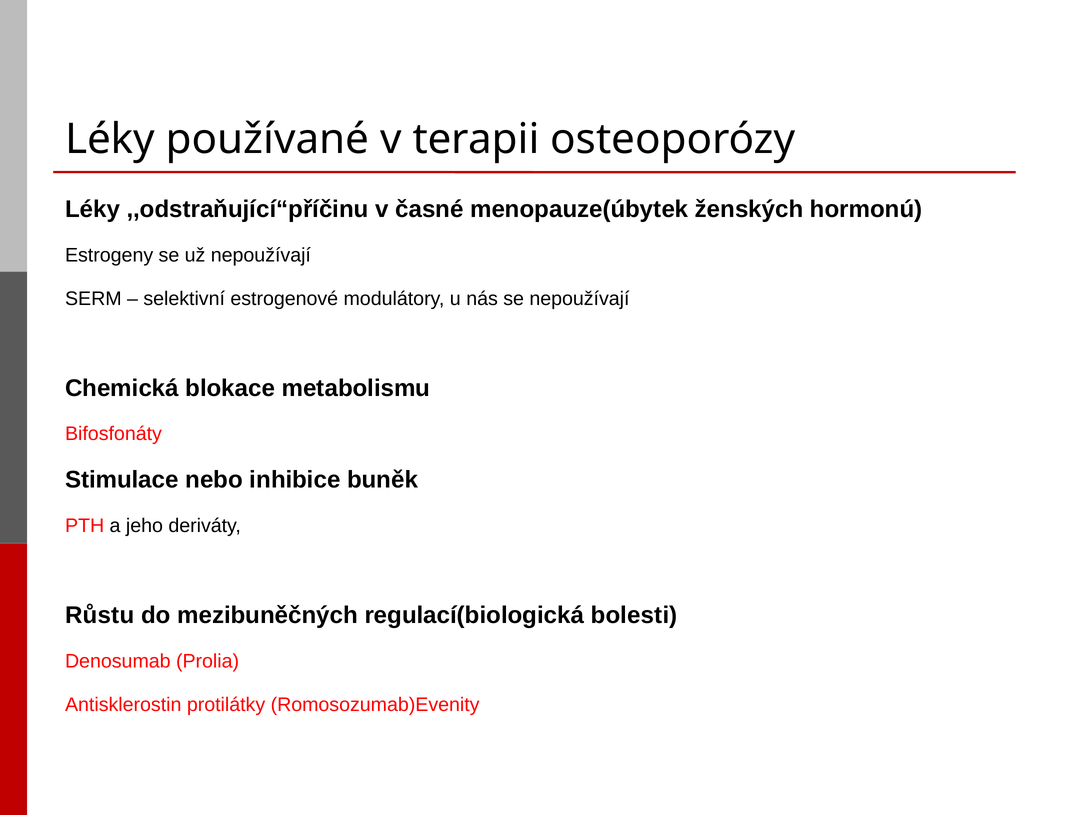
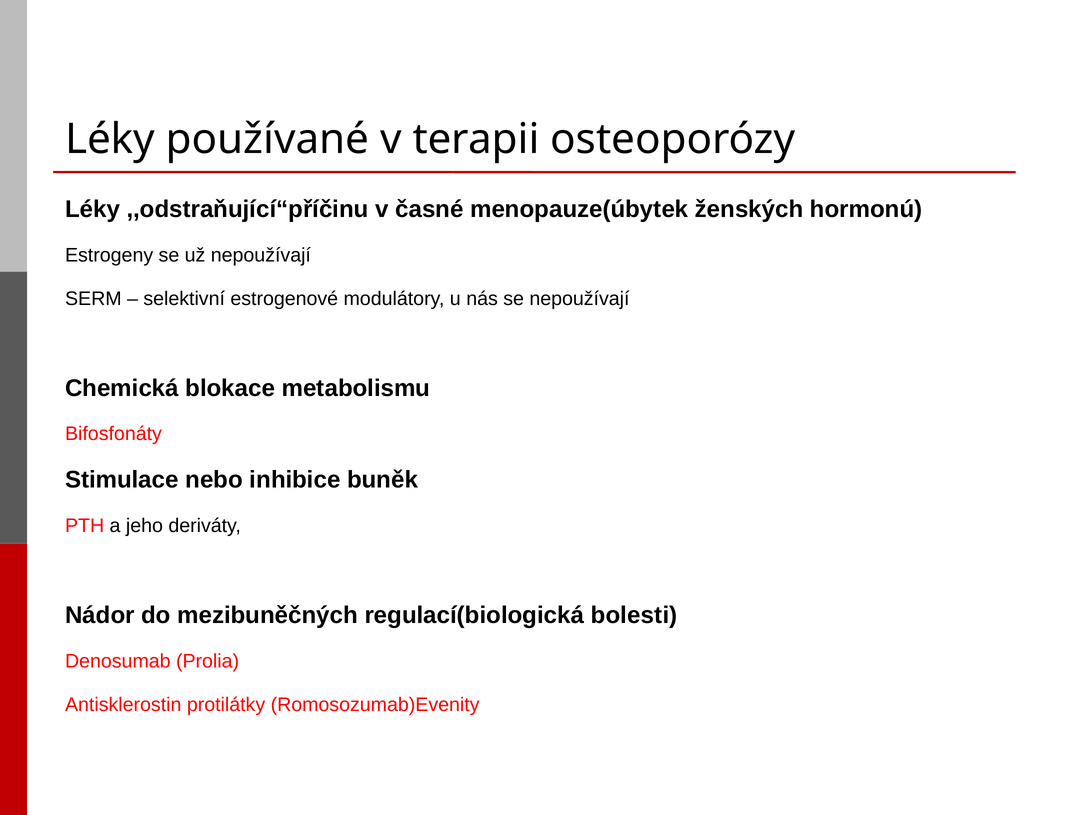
Růstu: Růstu -> Nádor
